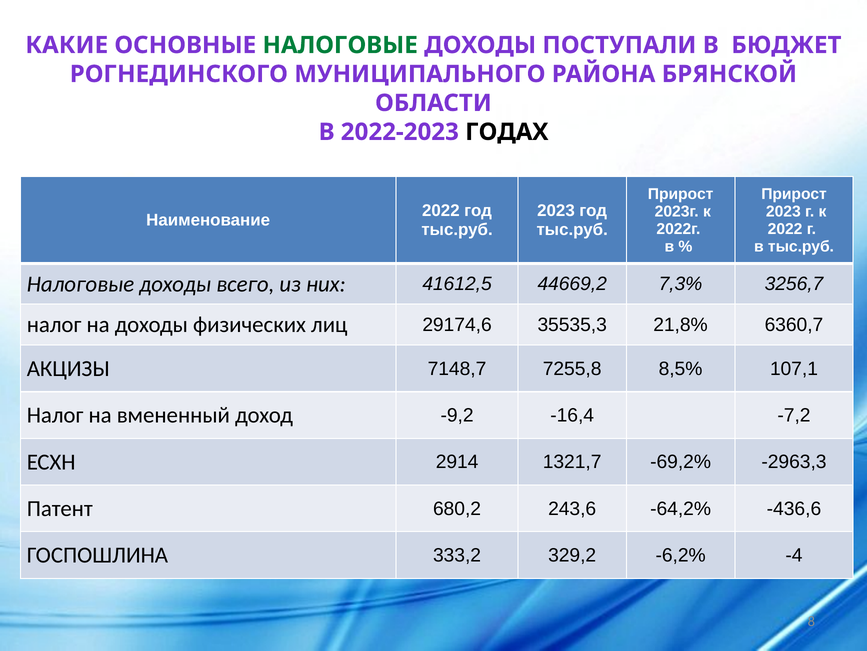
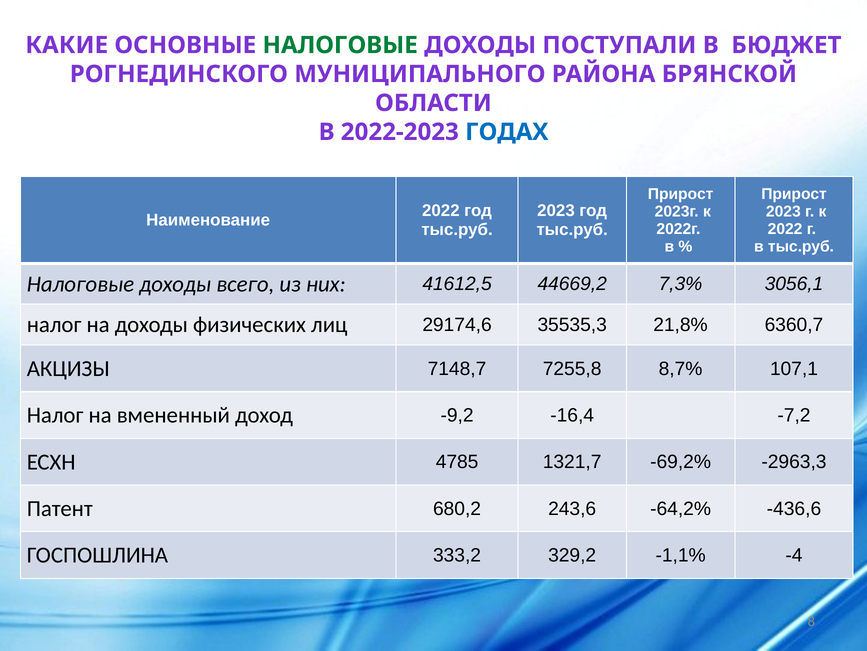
ГОДАХ colour: black -> blue
3256,7: 3256,7 -> 3056,1
8,5%: 8,5% -> 8,7%
2914: 2914 -> 4785
-6,2%: -6,2% -> -1,1%
